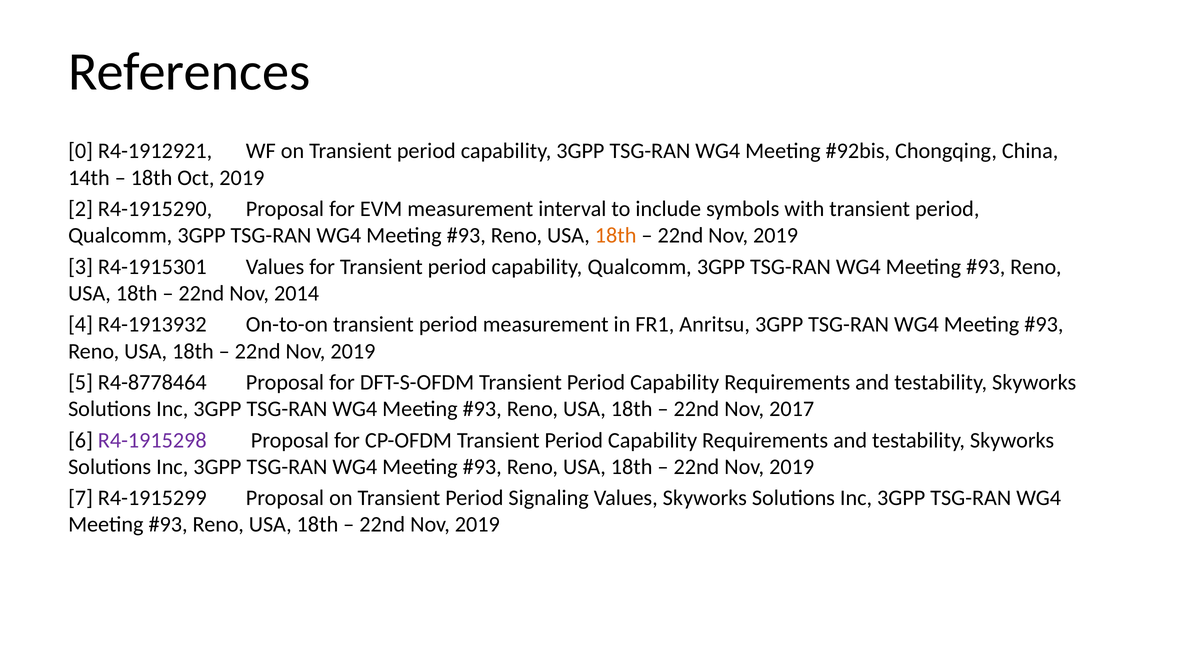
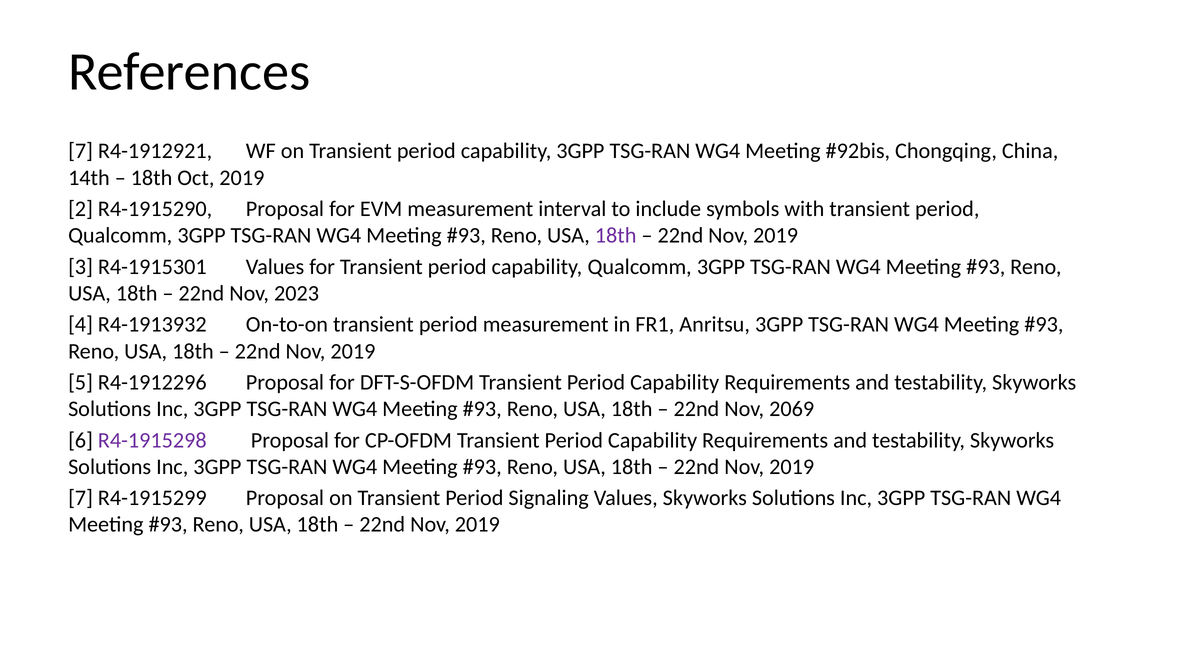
0 at (81, 151): 0 -> 7
18th at (616, 235) colour: orange -> purple
2014: 2014 -> 2023
R4-8778464: R4-8778464 -> R4-1912296
2017: 2017 -> 2069
